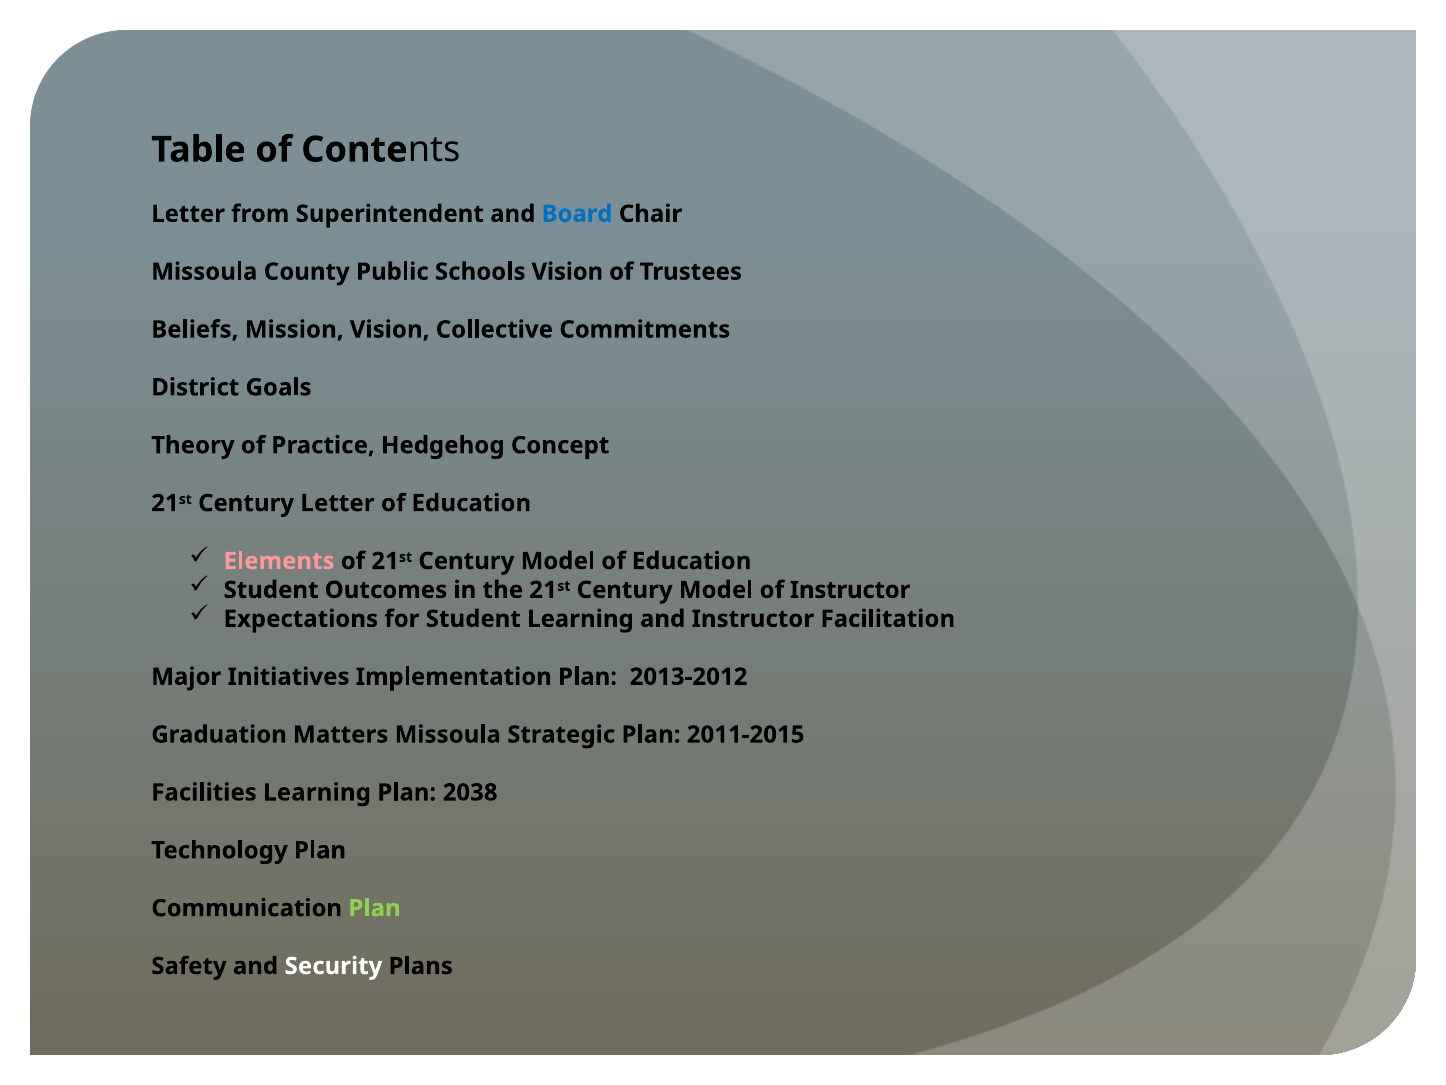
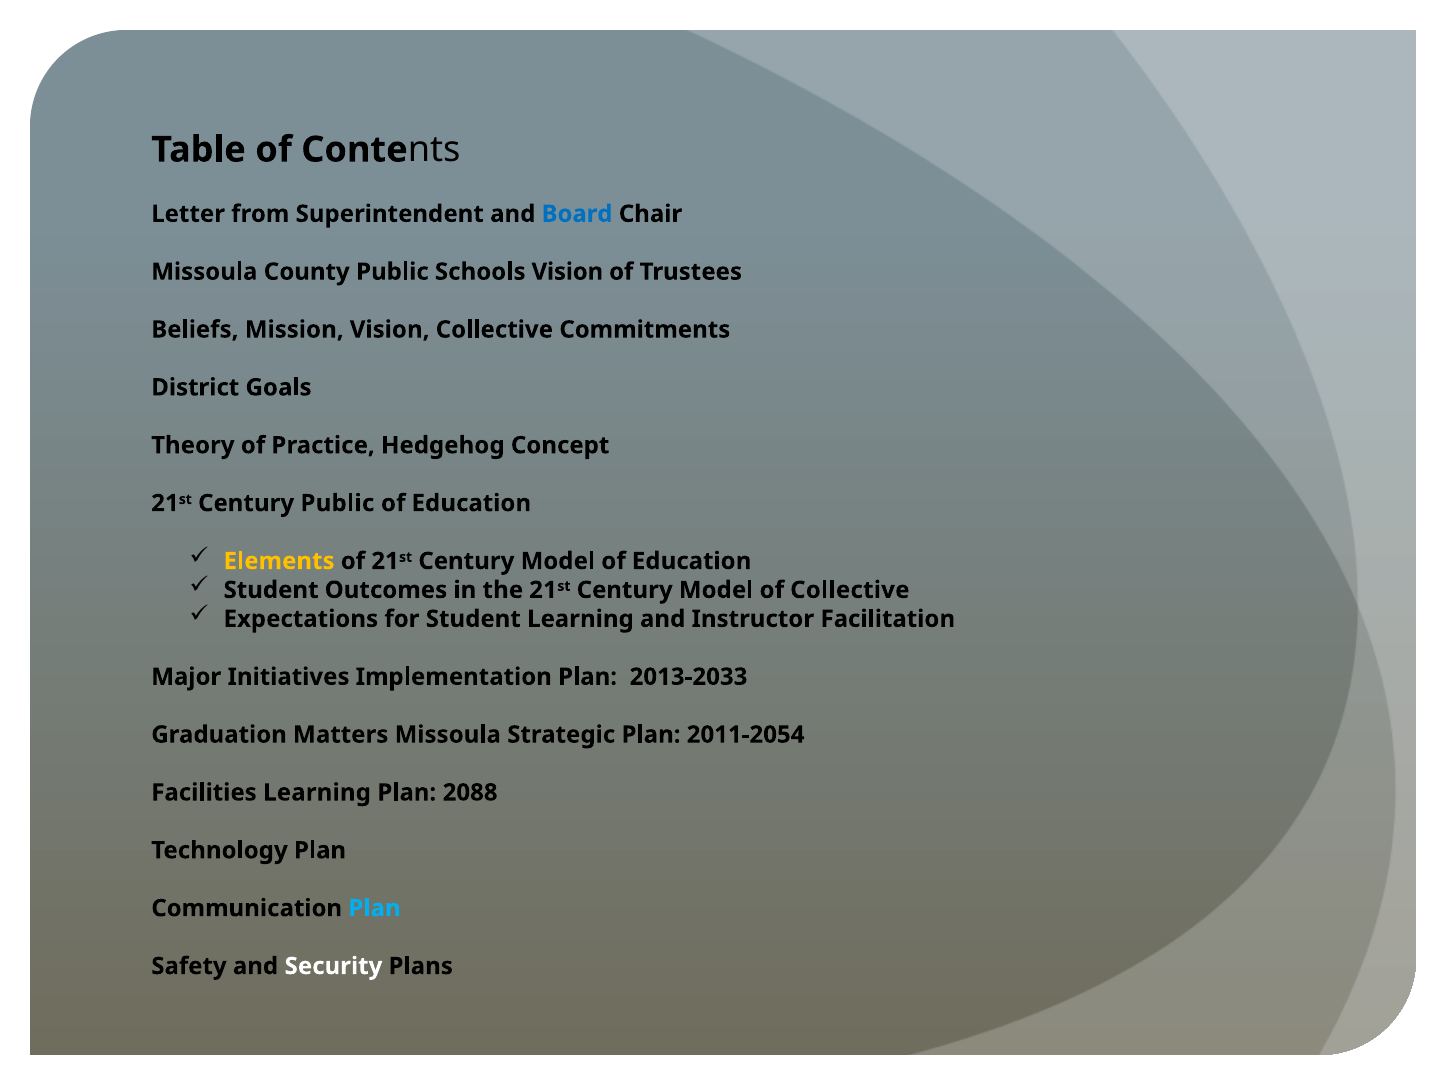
Century Letter: Letter -> Public
Elements colour: pink -> yellow
of Instructor: Instructor -> Collective
2013-2012: 2013-2012 -> 2013-2033
2011-2015: 2011-2015 -> 2011-2054
2038: 2038 -> 2088
Plan at (375, 908) colour: light green -> light blue
